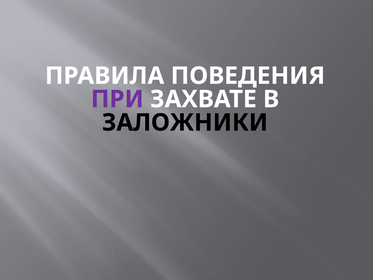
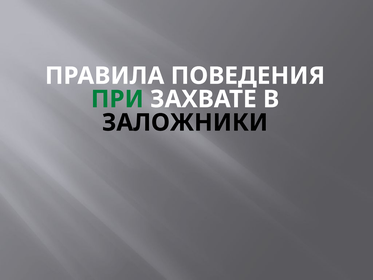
ПРИ colour: purple -> green
